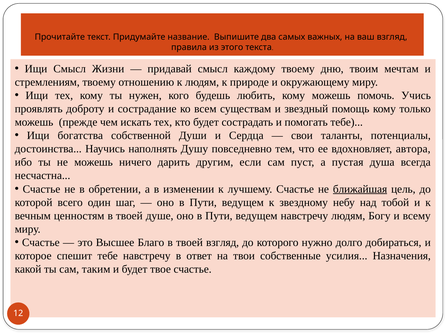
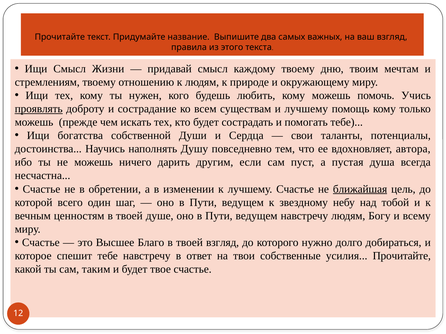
проявлять underline: none -> present
и звездный: звездный -> лучшему
усилия Назначения: Назначения -> Прочитайте
